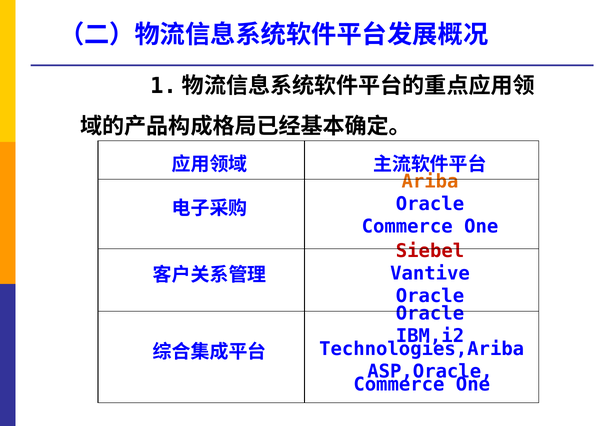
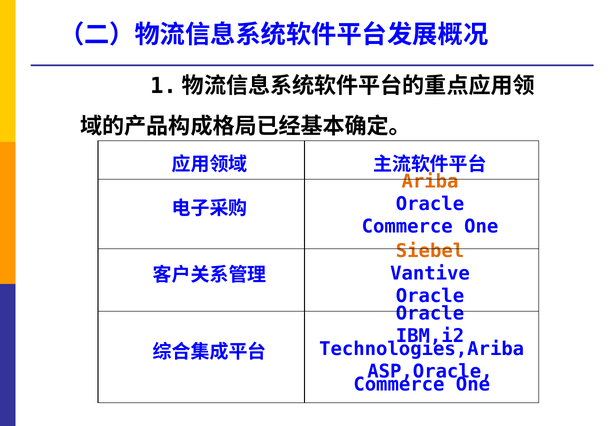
Siebel colour: red -> orange
